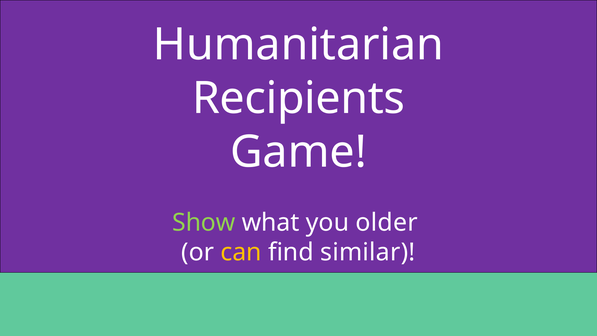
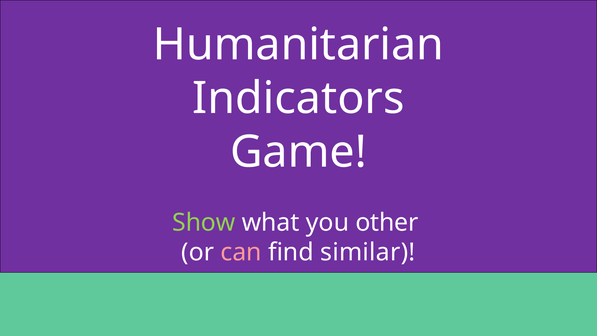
Recipients: Recipients -> Indicators
older: older -> other
can colour: yellow -> pink
